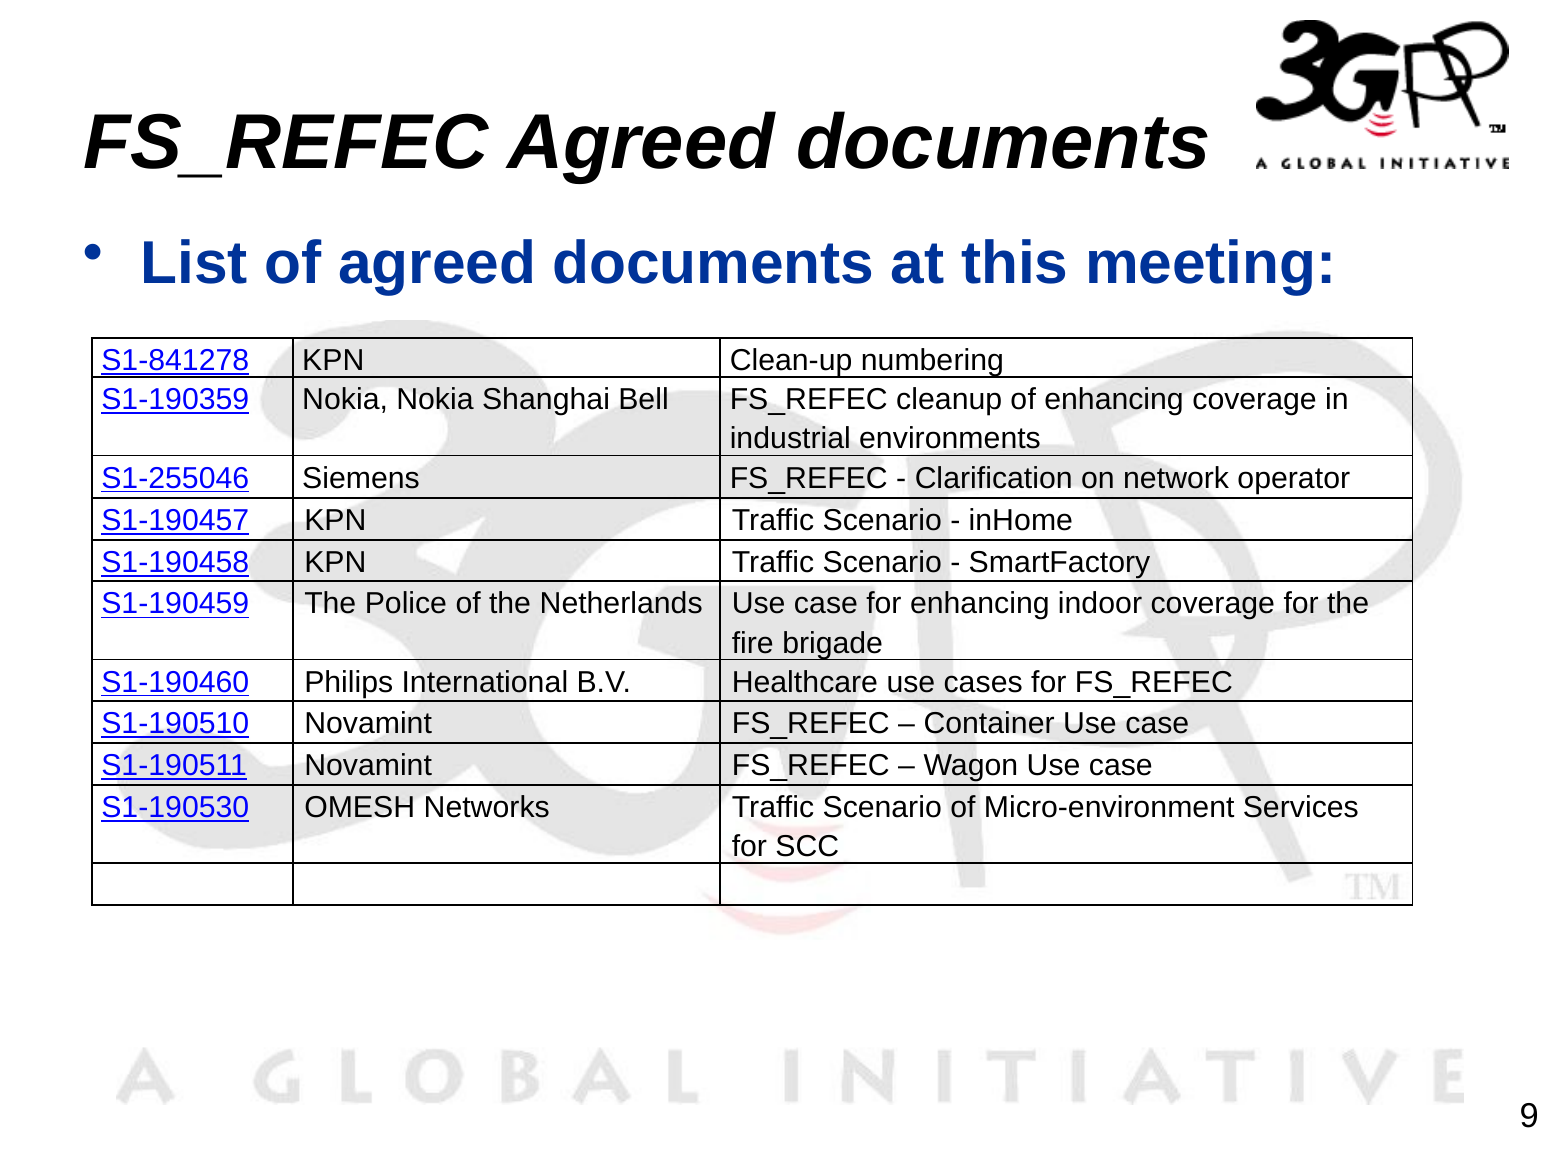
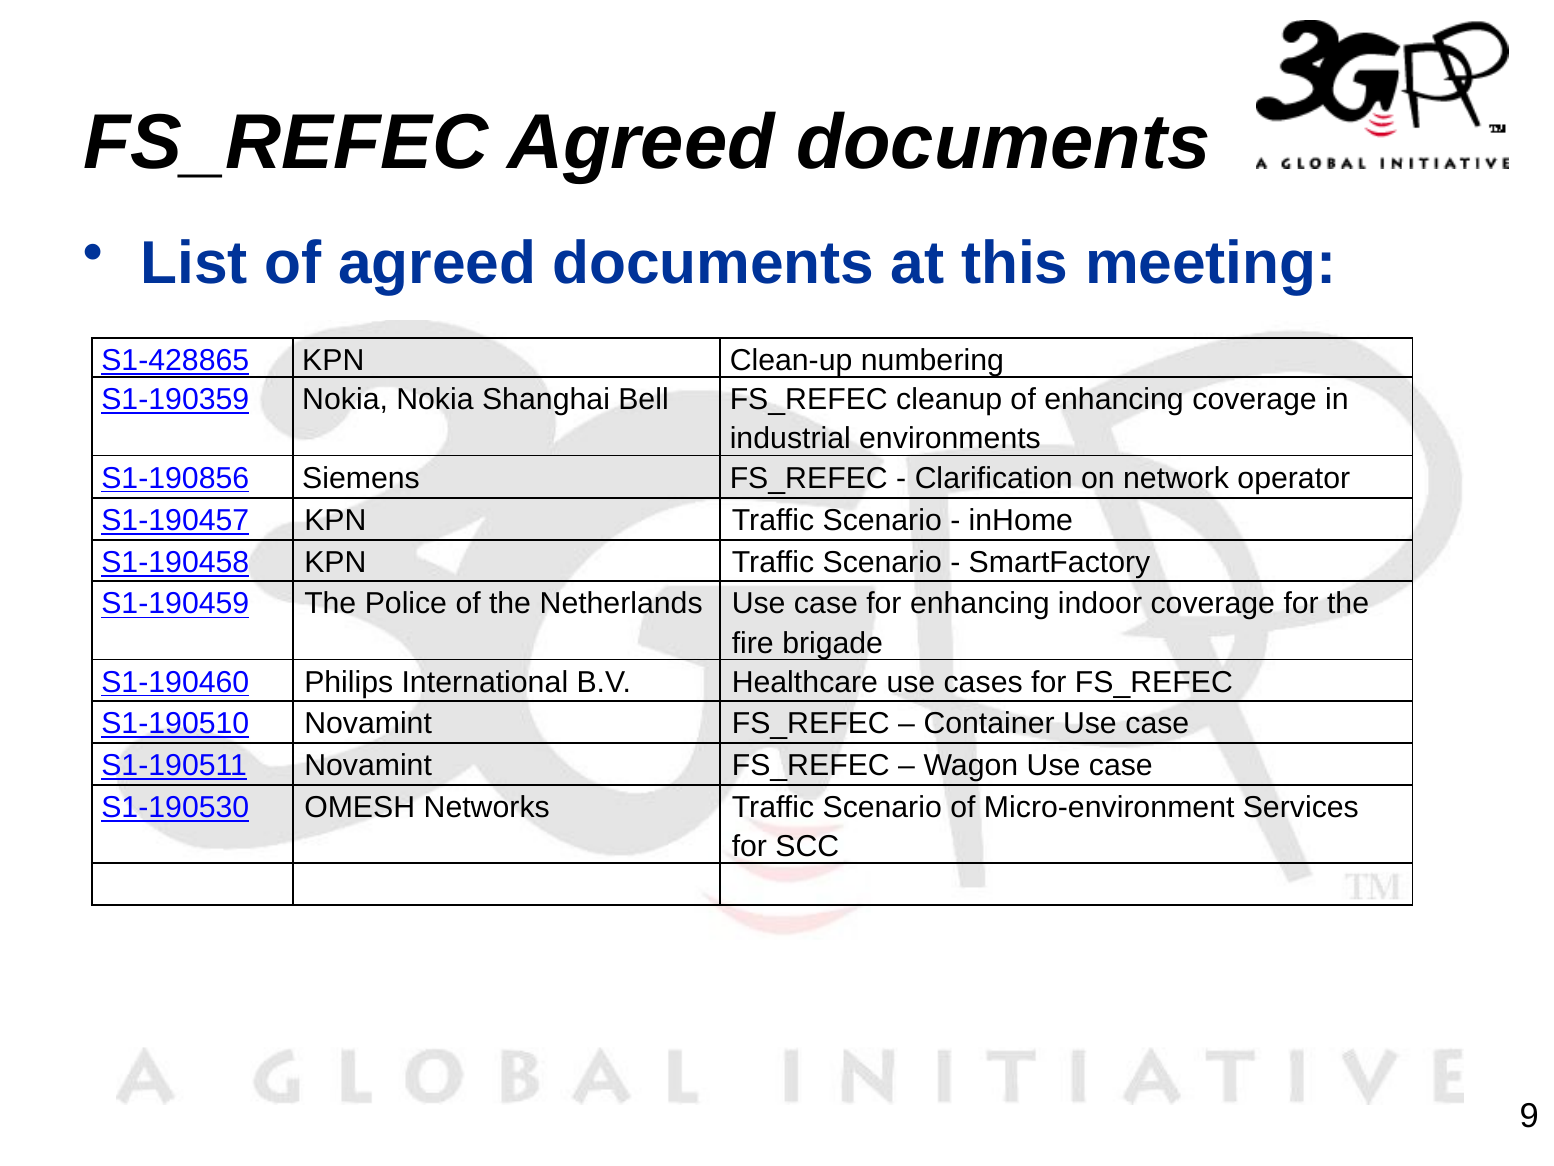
S1-841278: S1-841278 -> S1-428865
S1-255046: S1-255046 -> S1-190856
